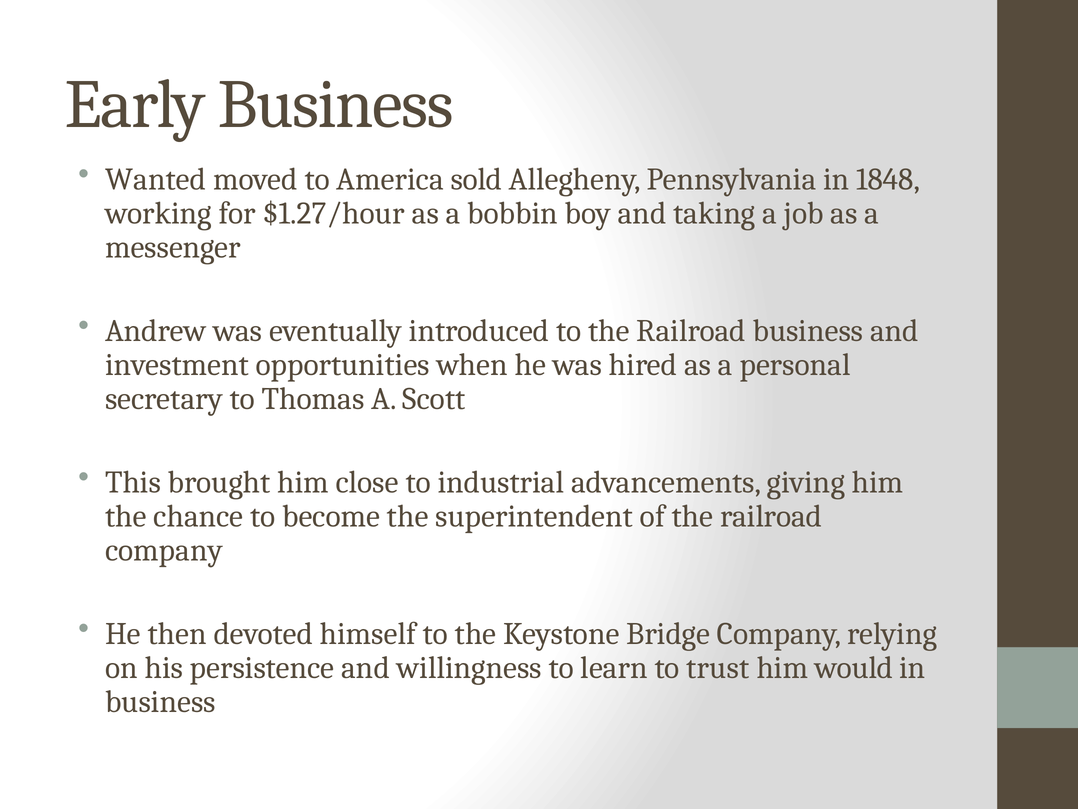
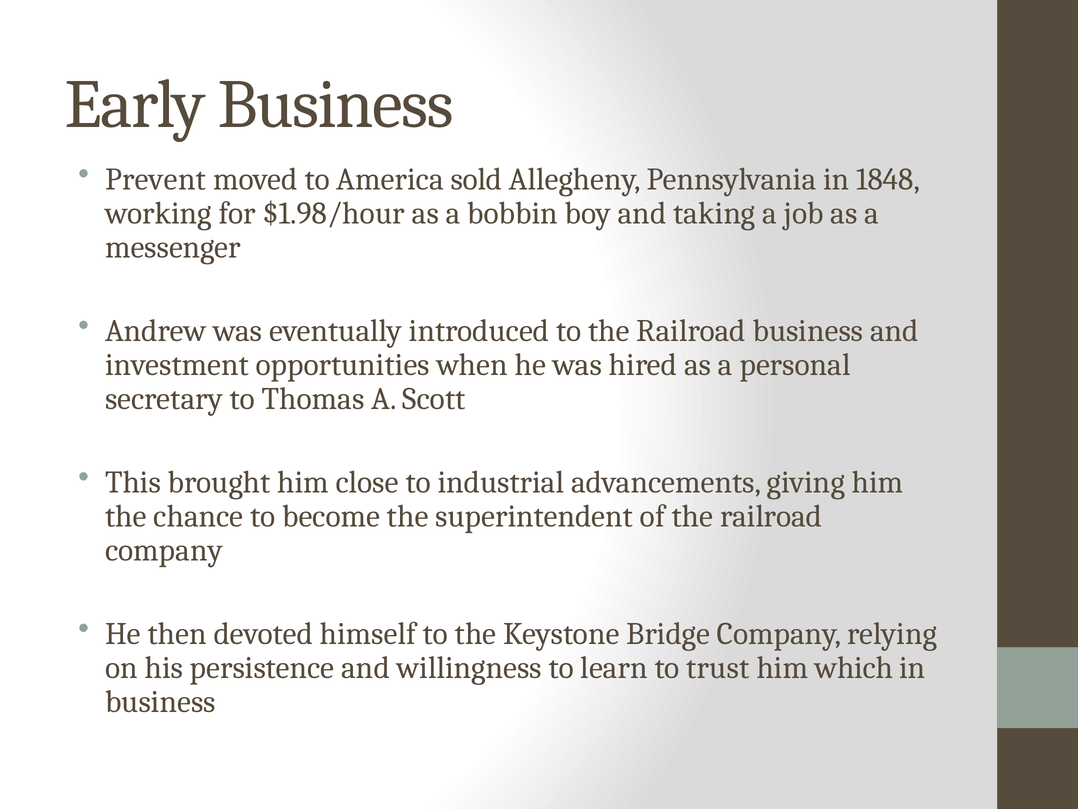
Wanted: Wanted -> Prevent
$1.27/hour: $1.27/hour -> $1.98/hour
would: would -> which
